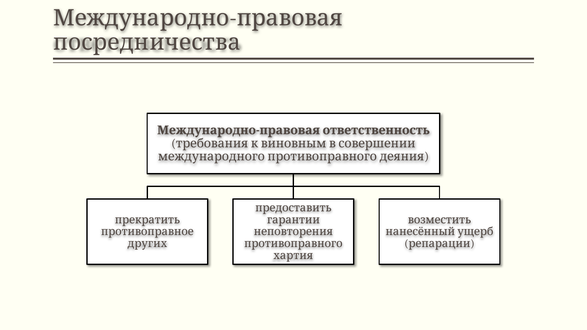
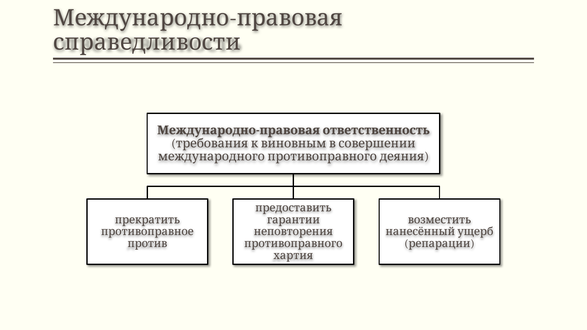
посредничества: посредничества -> справедливости
других: других -> против
